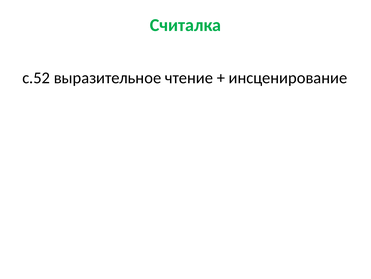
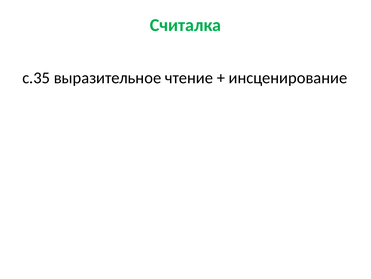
с.52: с.52 -> с.35
